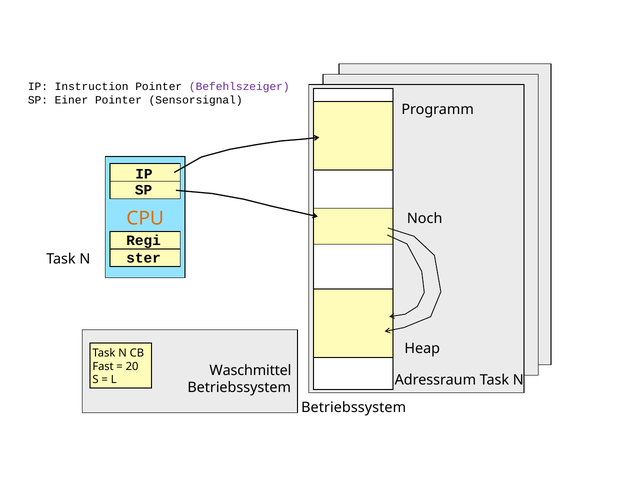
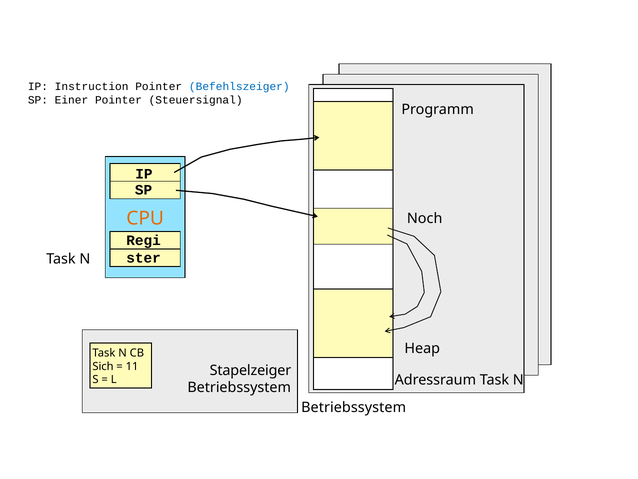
Befehlszeiger colour: purple -> blue
Sensorsignal: Sensorsignal -> Steuersignal
Fast: Fast -> Sich
20: 20 -> 11
Waschmittel: Waschmittel -> Stapelzeiger
